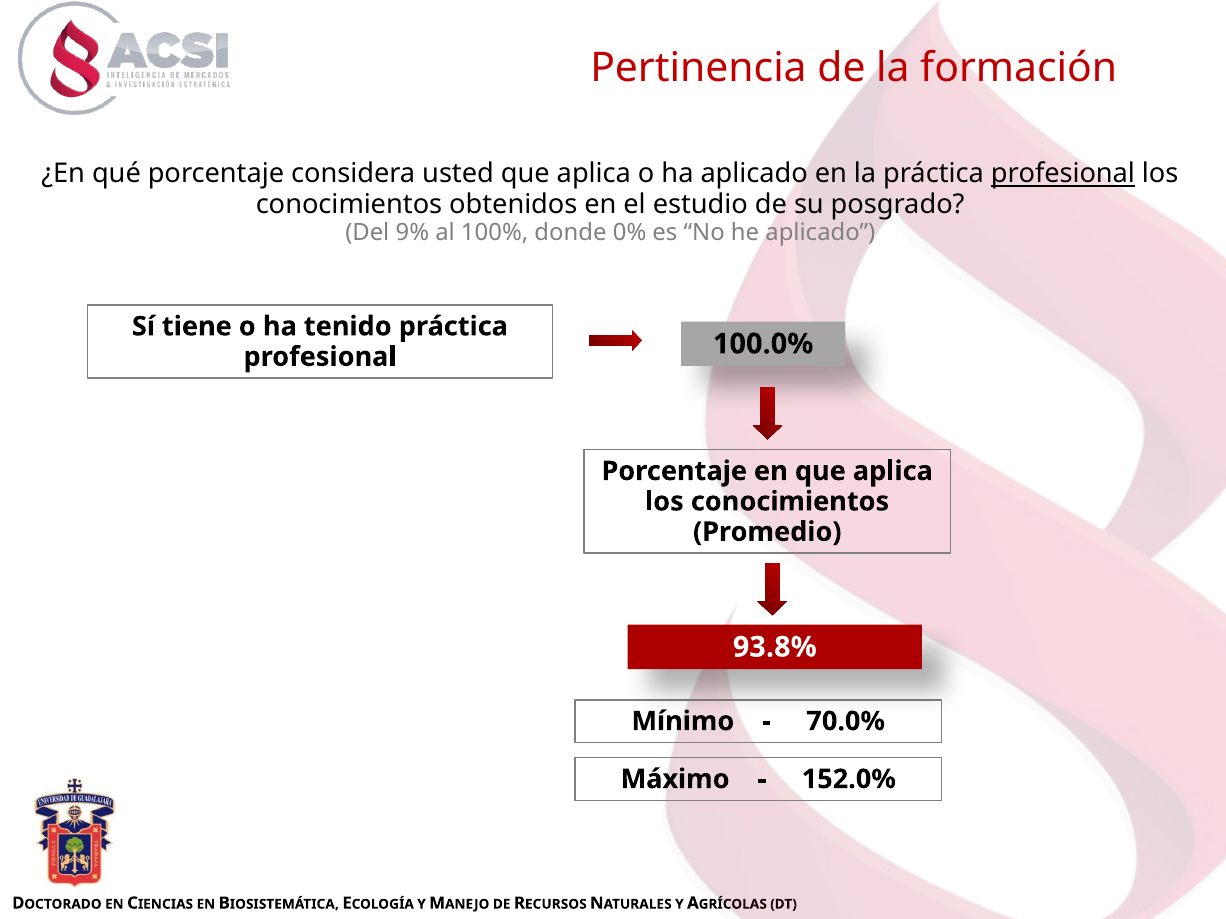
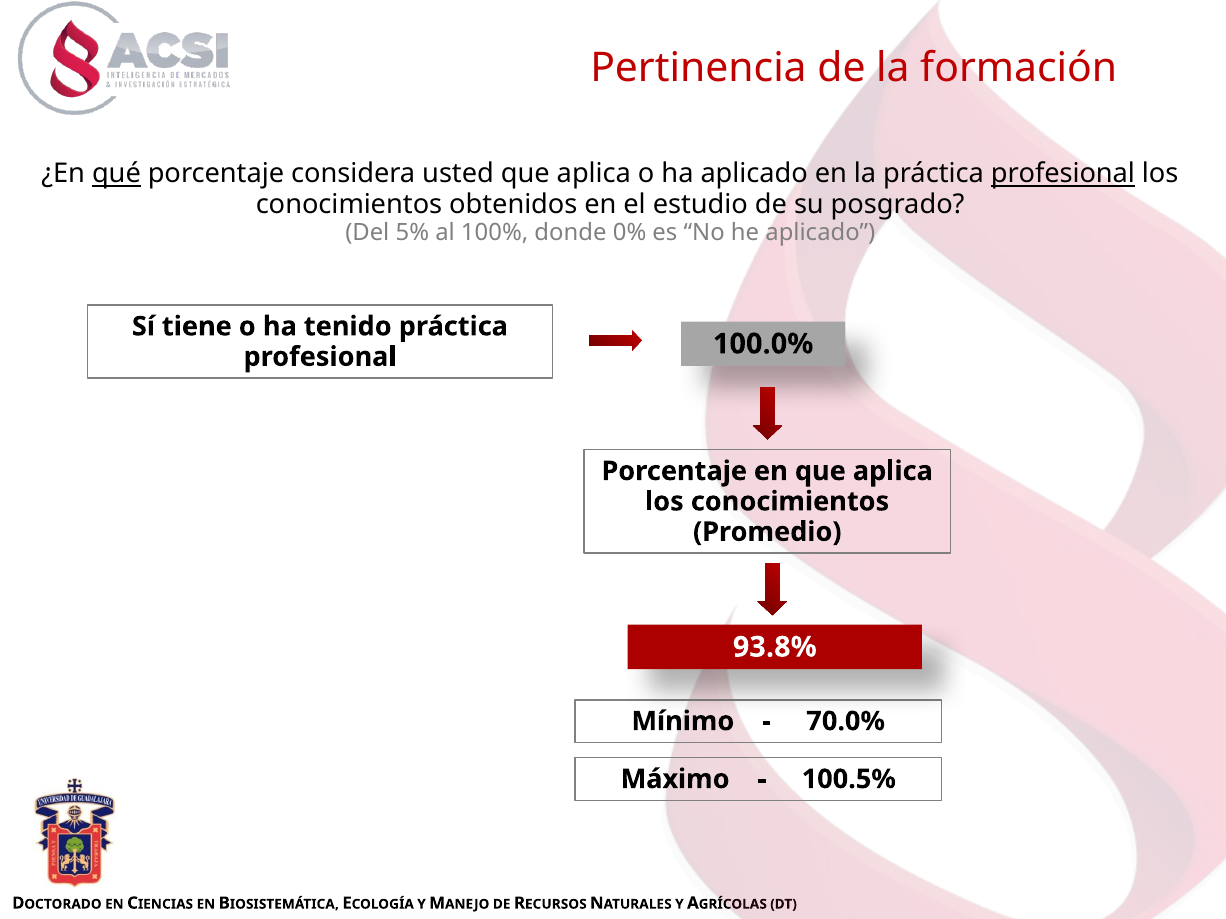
qué underline: none -> present
9%: 9% -> 5%
152.0%: 152.0% -> 100.5%
